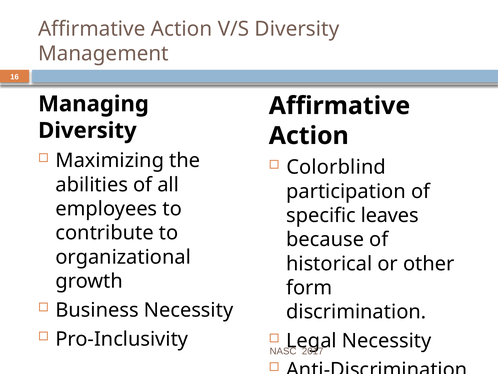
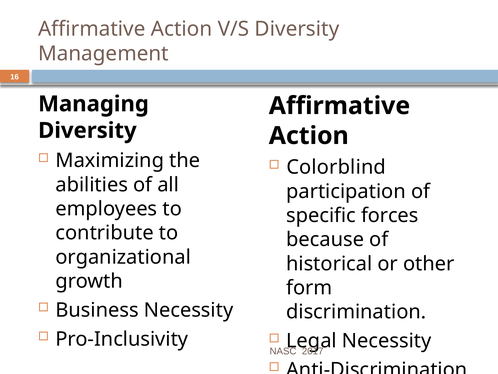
leaves: leaves -> forces
